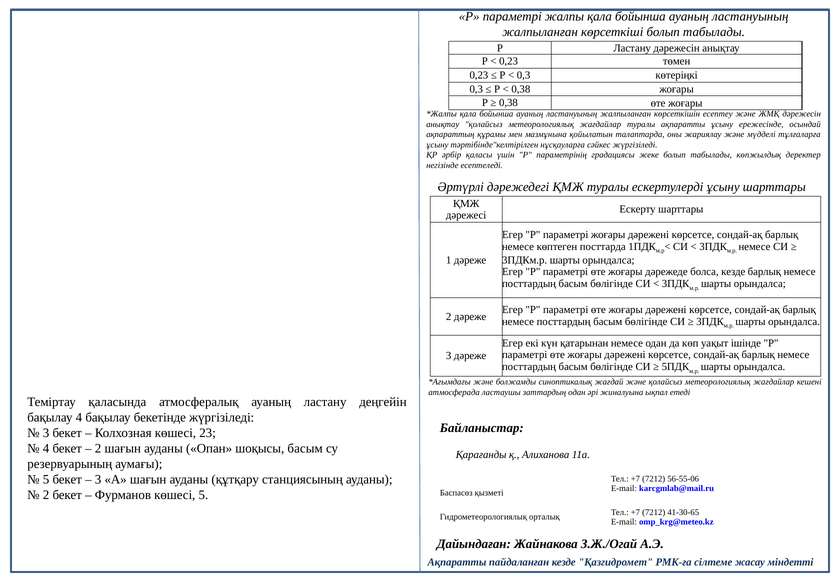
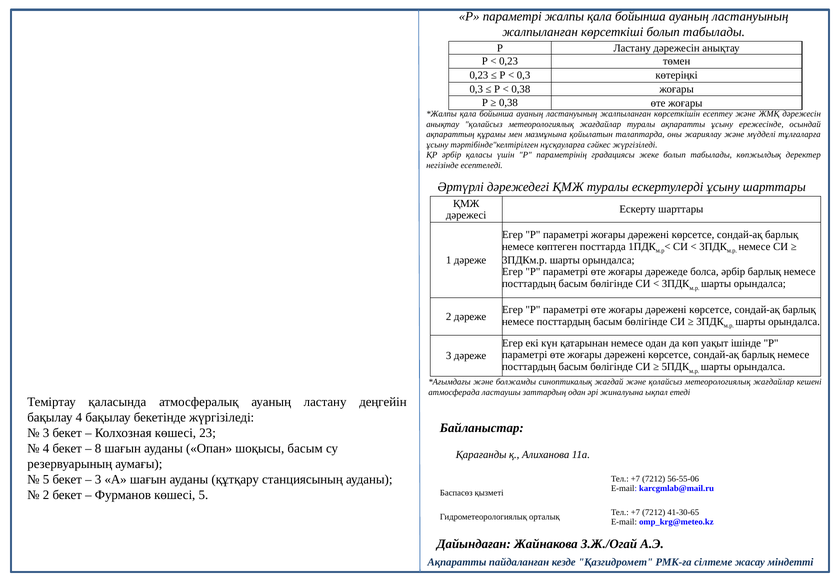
болса кезде: кезде -> әрбір
2 at (98, 448): 2 -> 8
